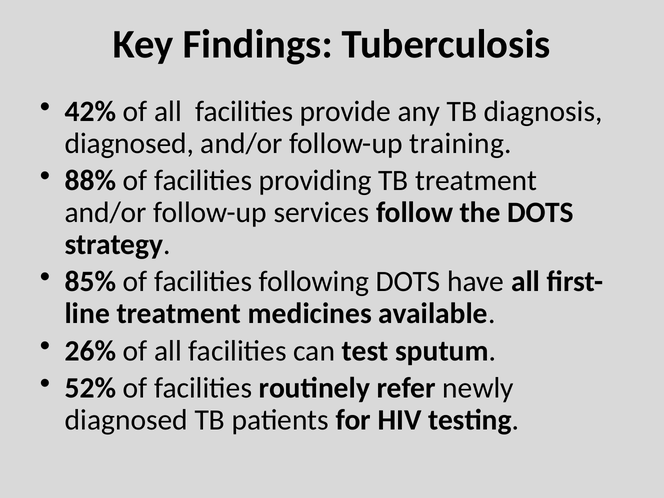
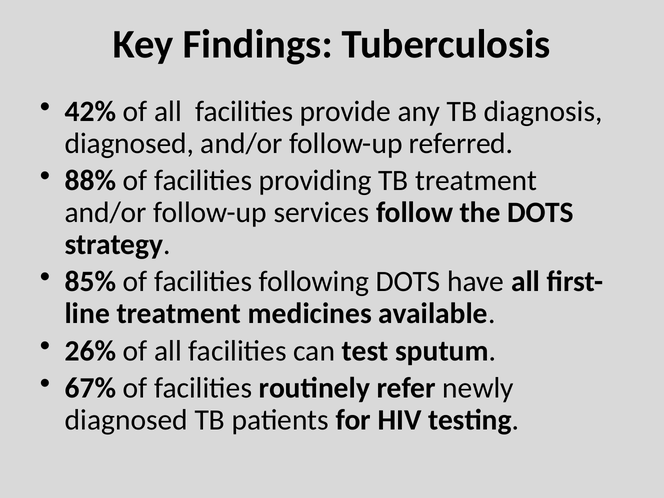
training: training -> referred
52%: 52% -> 67%
